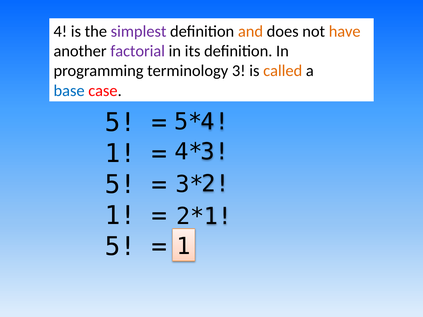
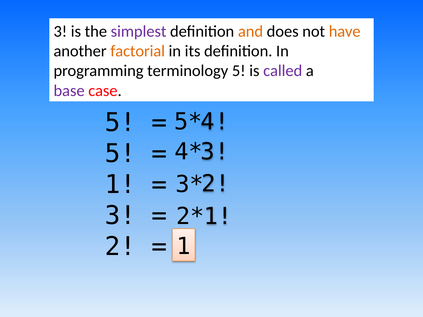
4 at (60, 31): 4 -> 3
factorial colour: purple -> orange
terminology 3: 3 -> 5
called colour: orange -> purple
base colour: blue -> purple
1 at (120, 154): 1 -> 5
5 at (120, 185): 5 -> 1
1 at (120, 216): 1 -> 3
5 at (120, 247): 5 -> 2
